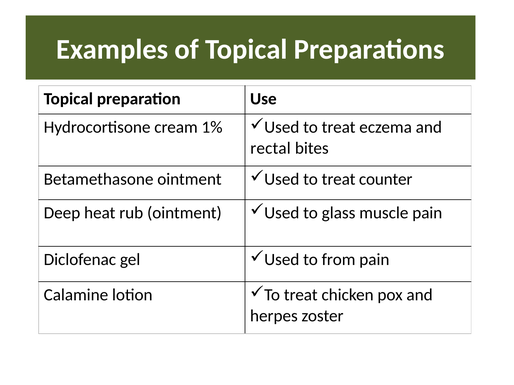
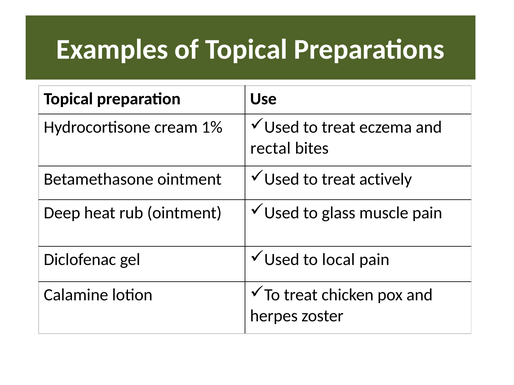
counter: counter -> actively
from: from -> local
